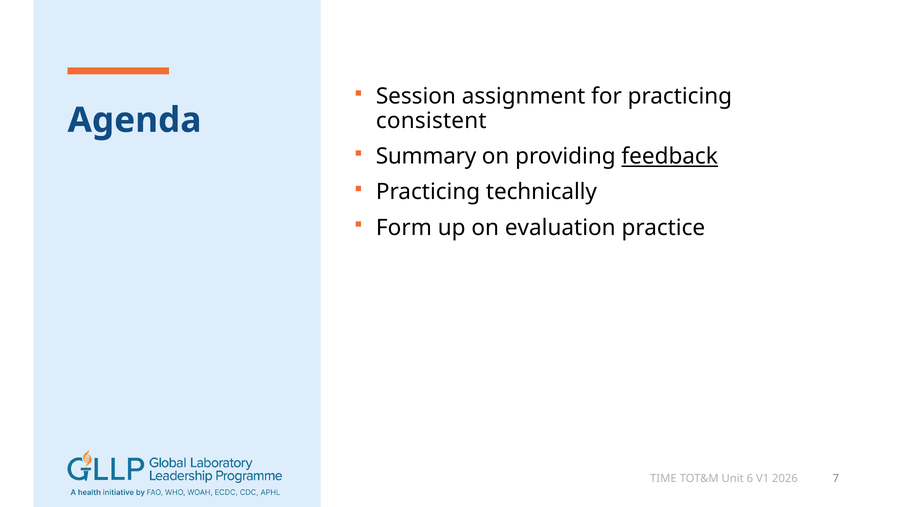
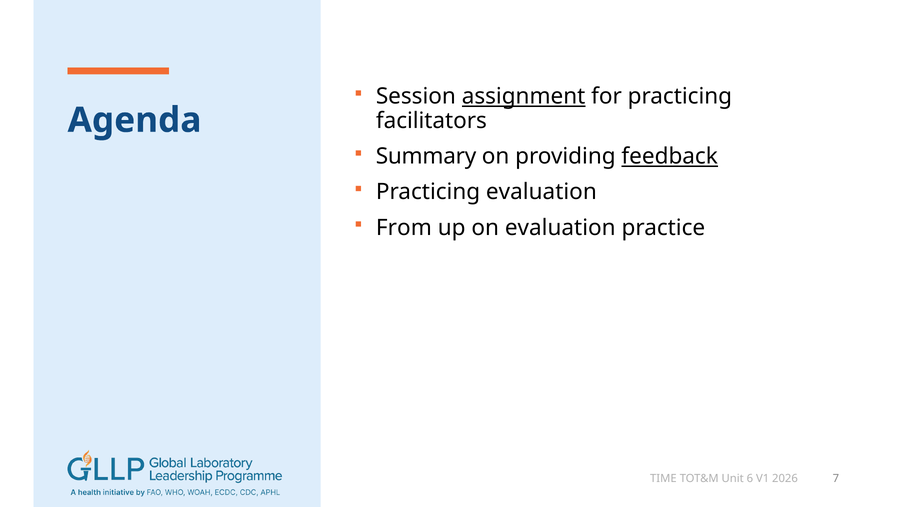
assignment underline: none -> present
consistent: consistent -> facilitators
Practicing technically: technically -> evaluation
Form: Form -> From
